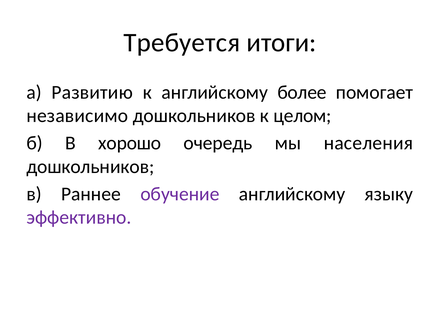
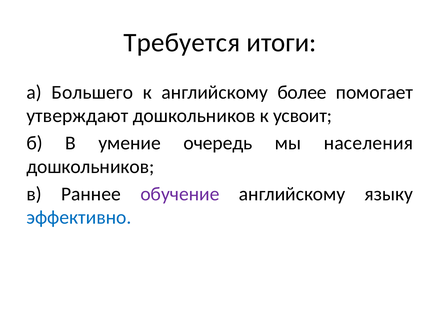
Развитию: Развитию -> Большего
независимо: независимо -> утверждают
целом: целом -> усвоит
хорошо: хорошо -> умение
эффективно colour: purple -> blue
